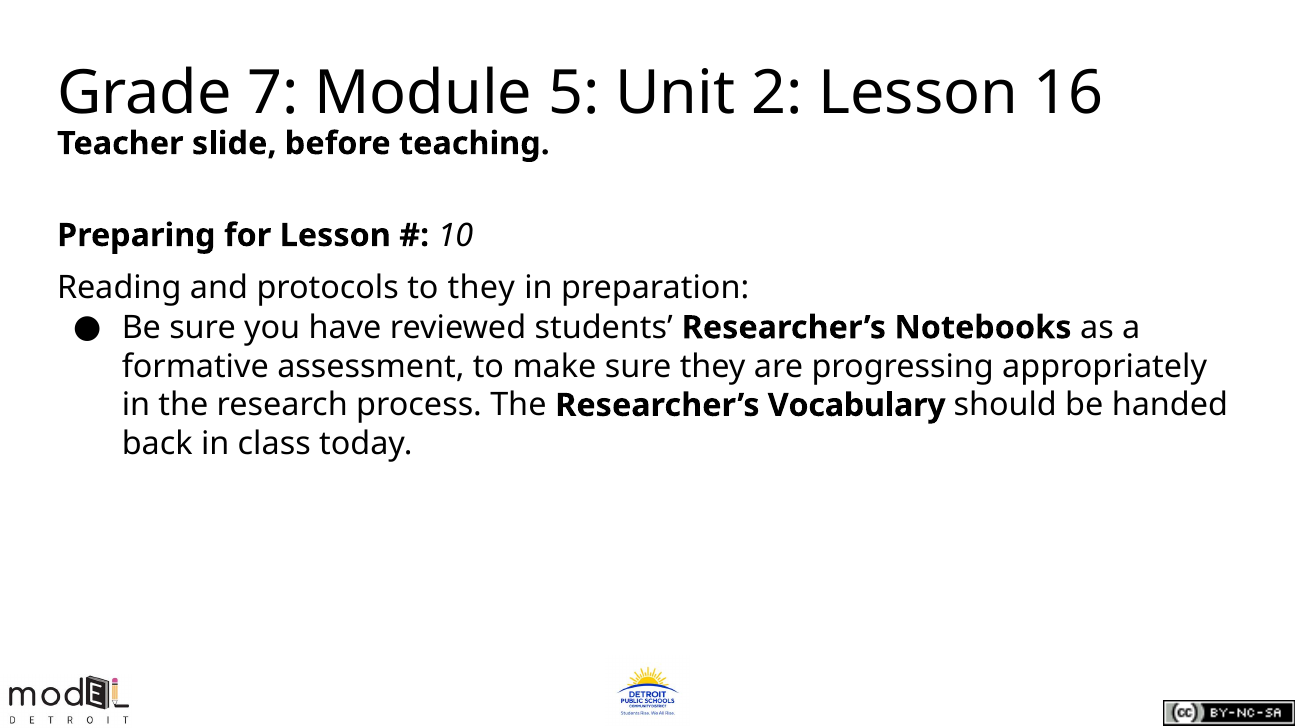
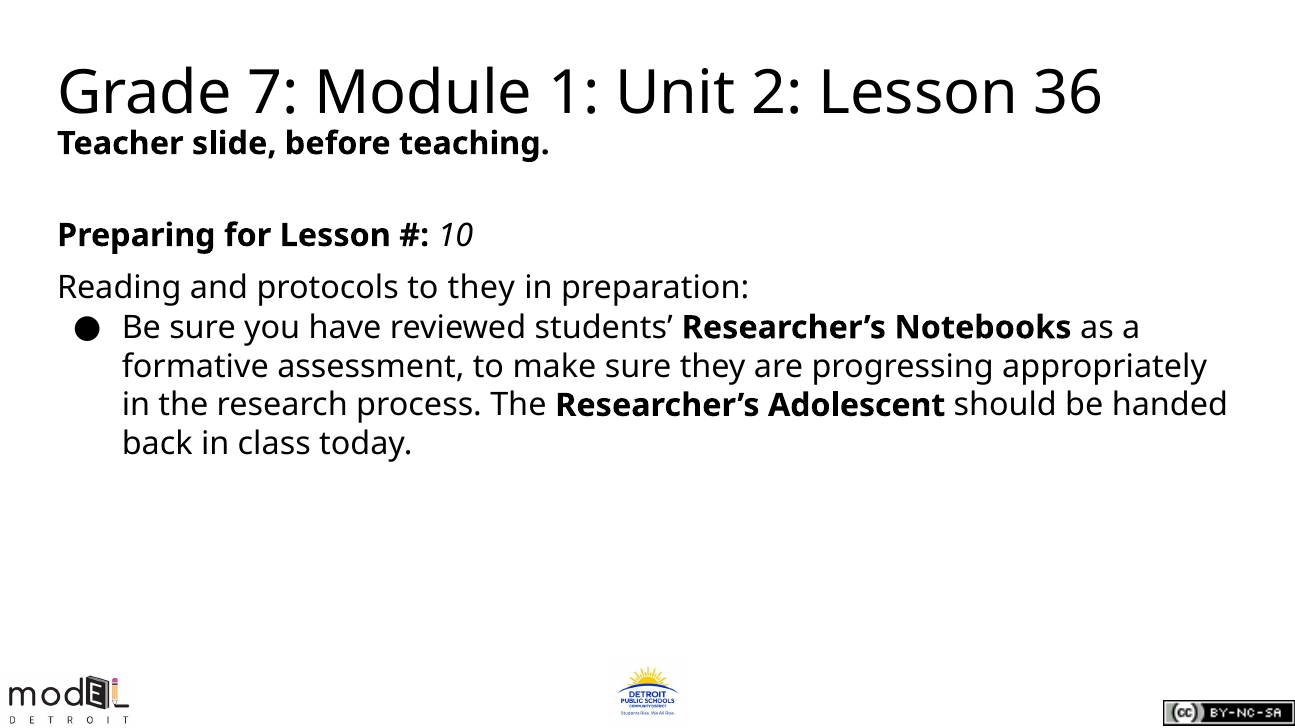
5: 5 -> 1
16: 16 -> 36
Vocabulary: Vocabulary -> Adolescent
